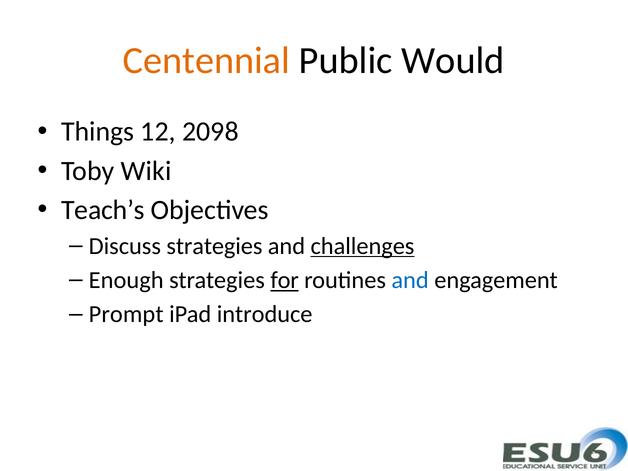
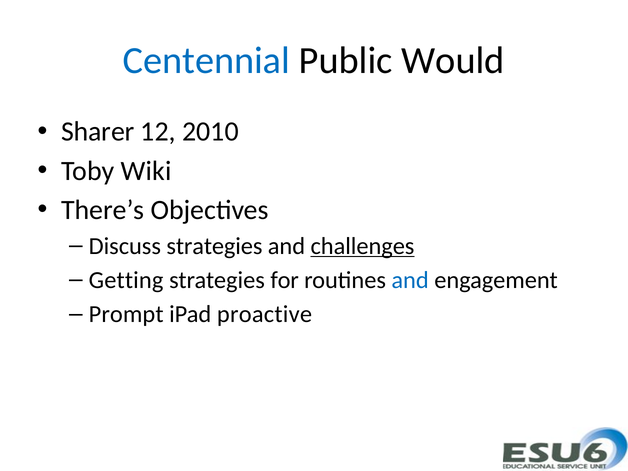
Centennial colour: orange -> blue
Things: Things -> Sharer
2098: 2098 -> 2010
Teach’s: Teach’s -> There’s
Enough: Enough -> Getting
for underline: present -> none
introduce: introduce -> proactive
